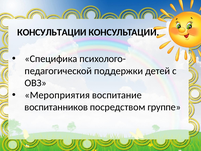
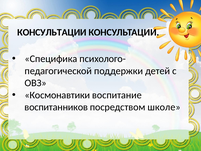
Мероприятия: Мероприятия -> Космонавтики
группе: группе -> школе
